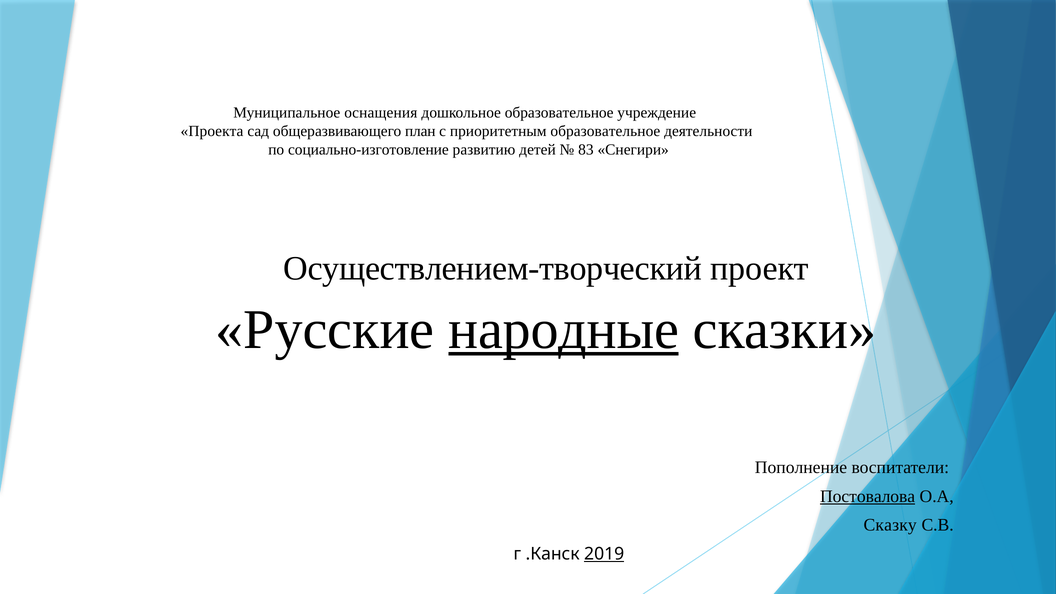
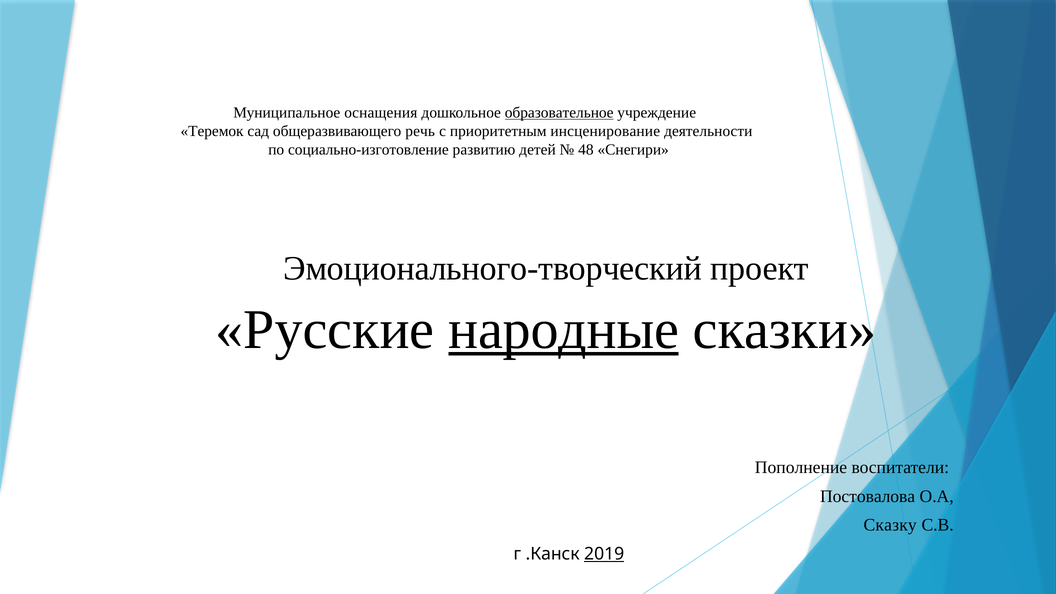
образовательное at (559, 113) underline: none -> present
Проекта: Проекта -> Теремок
план: план -> речь
приоритетным образовательное: образовательное -> инсценирование
83: 83 -> 48
Осуществлением-творческий: Осуществлением-творческий -> Эмоционального-творческий
Постовалова underline: present -> none
